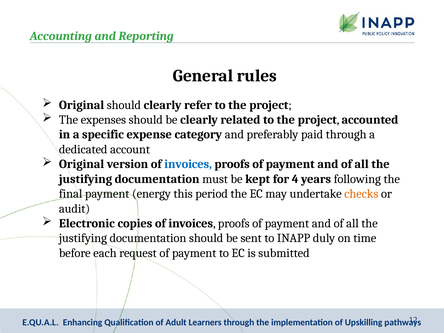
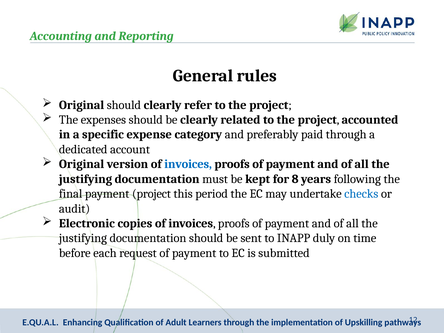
4: 4 -> 8
payment energy: energy -> project
checks colour: orange -> blue
